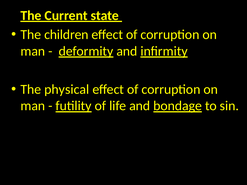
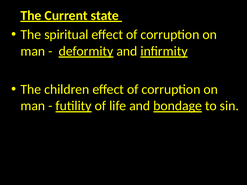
children: children -> spiritual
physical: physical -> children
